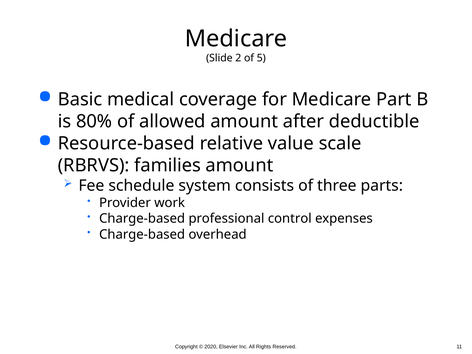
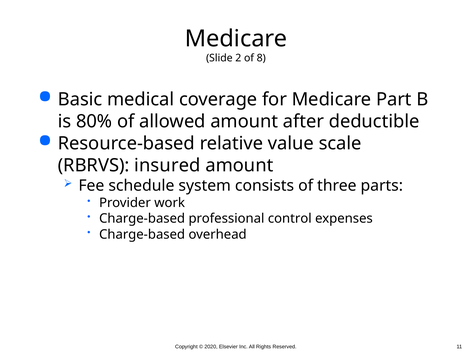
5: 5 -> 8
families: families -> insured
